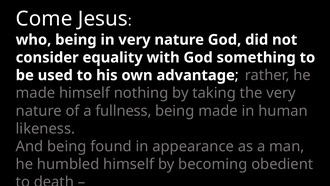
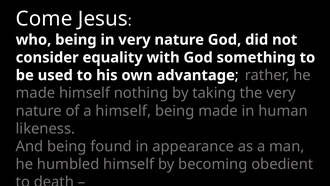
a fullness: fullness -> himself
